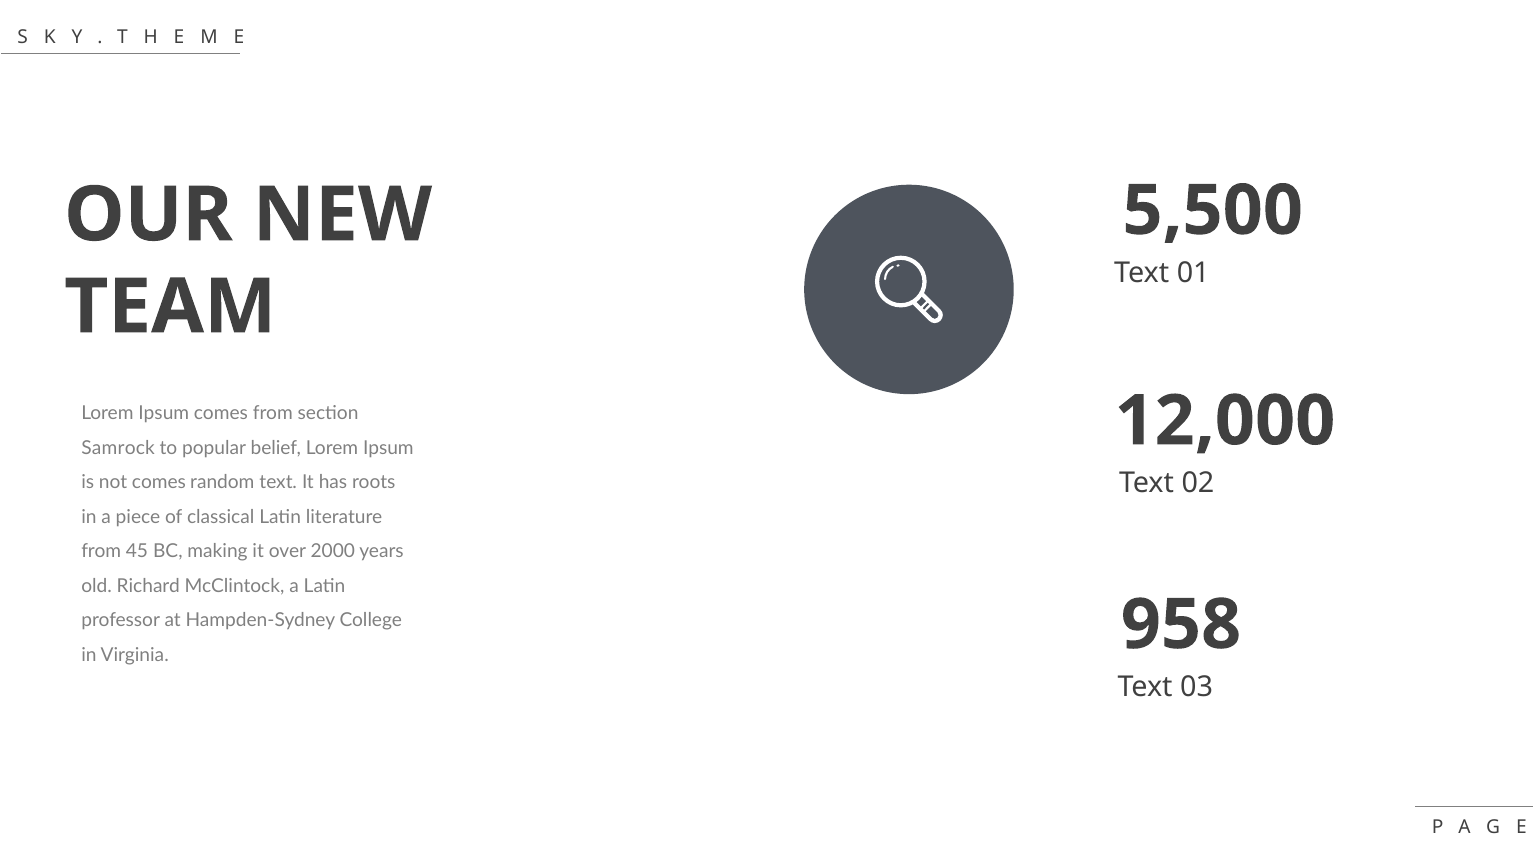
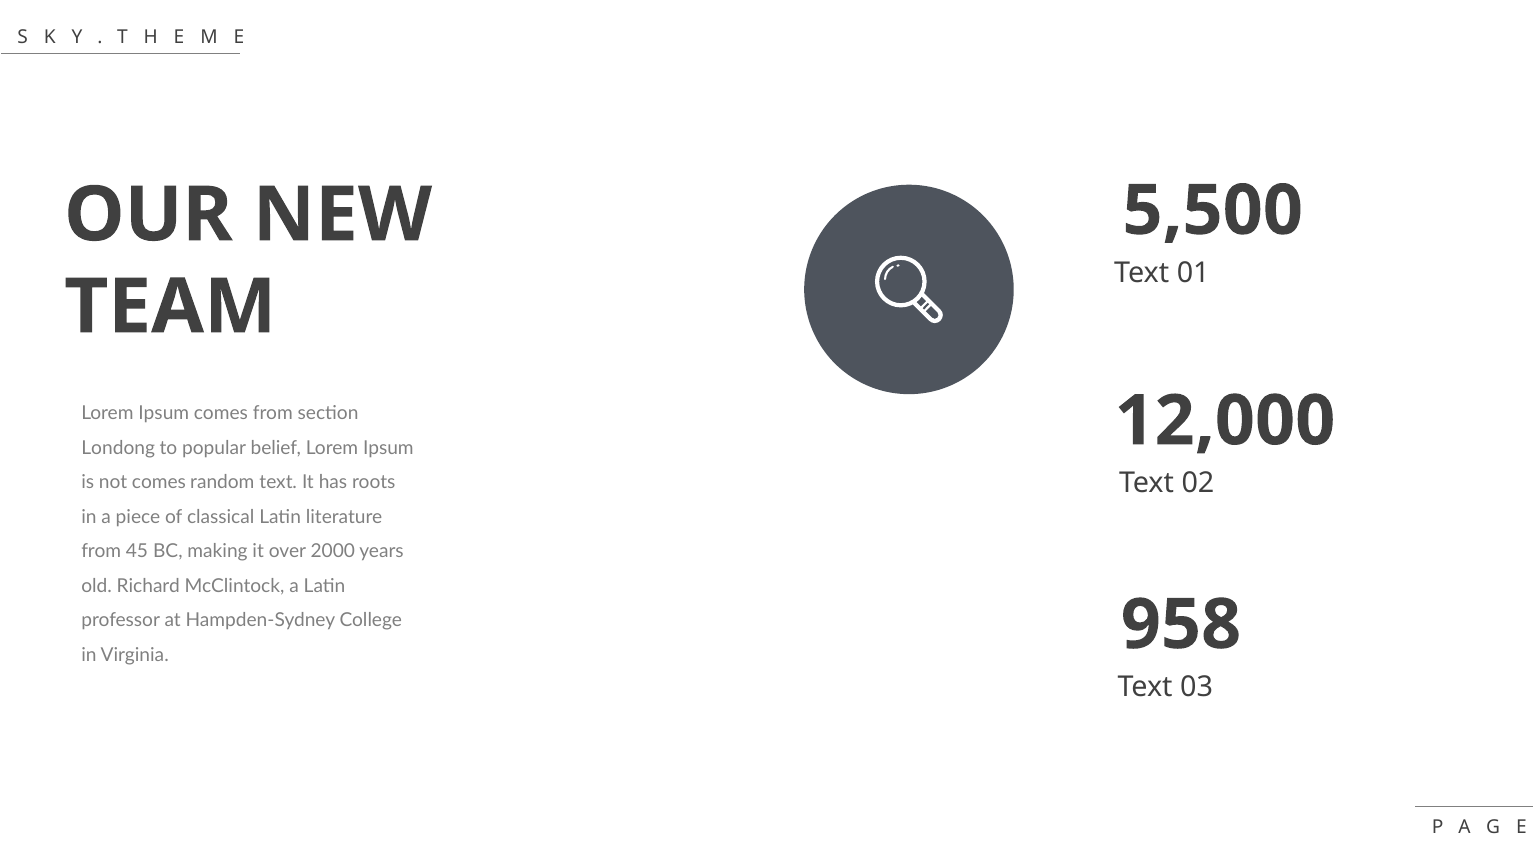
Samrock: Samrock -> Londong
